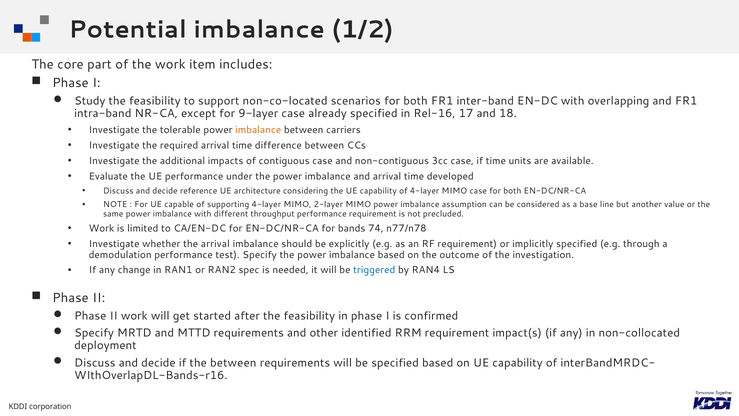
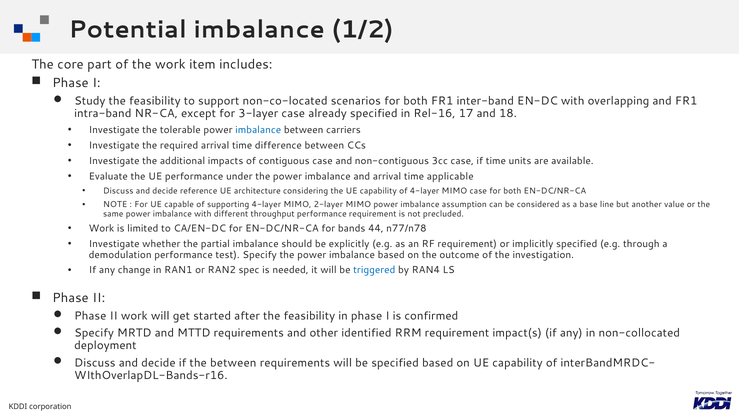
9-layer: 9-layer -> 3-layer
imbalance at (258, 130) colour: orange -> blue
developed: developed -> applicable
74: 74 -> 44
the arrival: arrival -> partial
